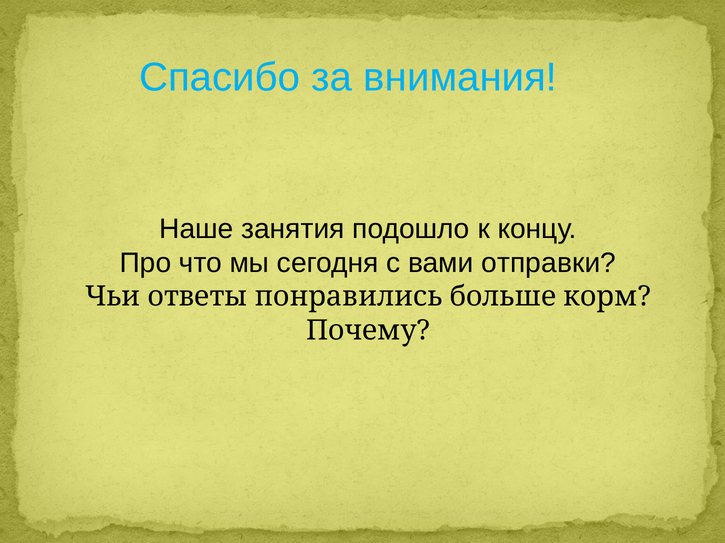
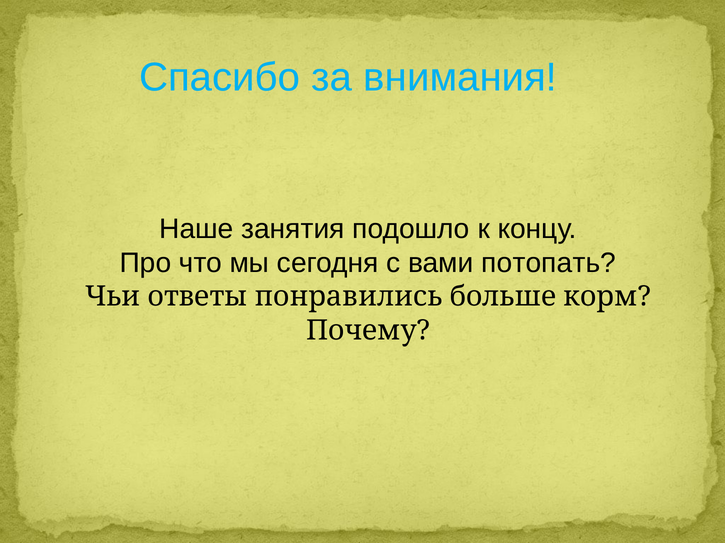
отправки: отправки -> потопать
